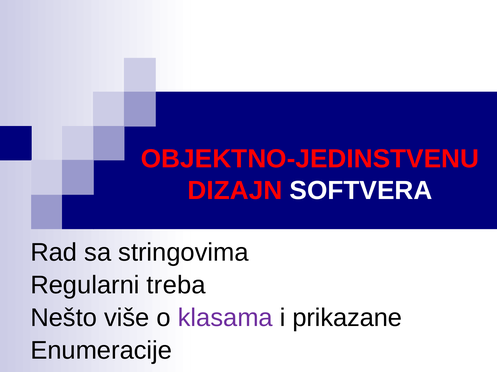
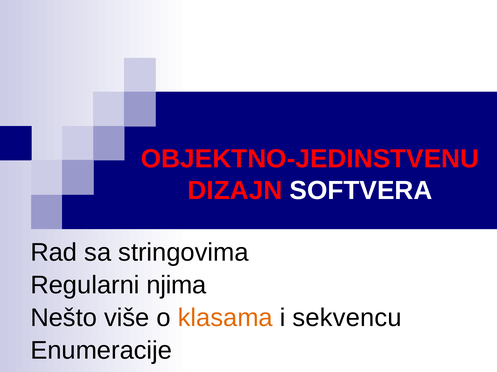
treba: treba -> njima
klasama colour: purple -> orange
prikazane: prikazane -> sekvencu
